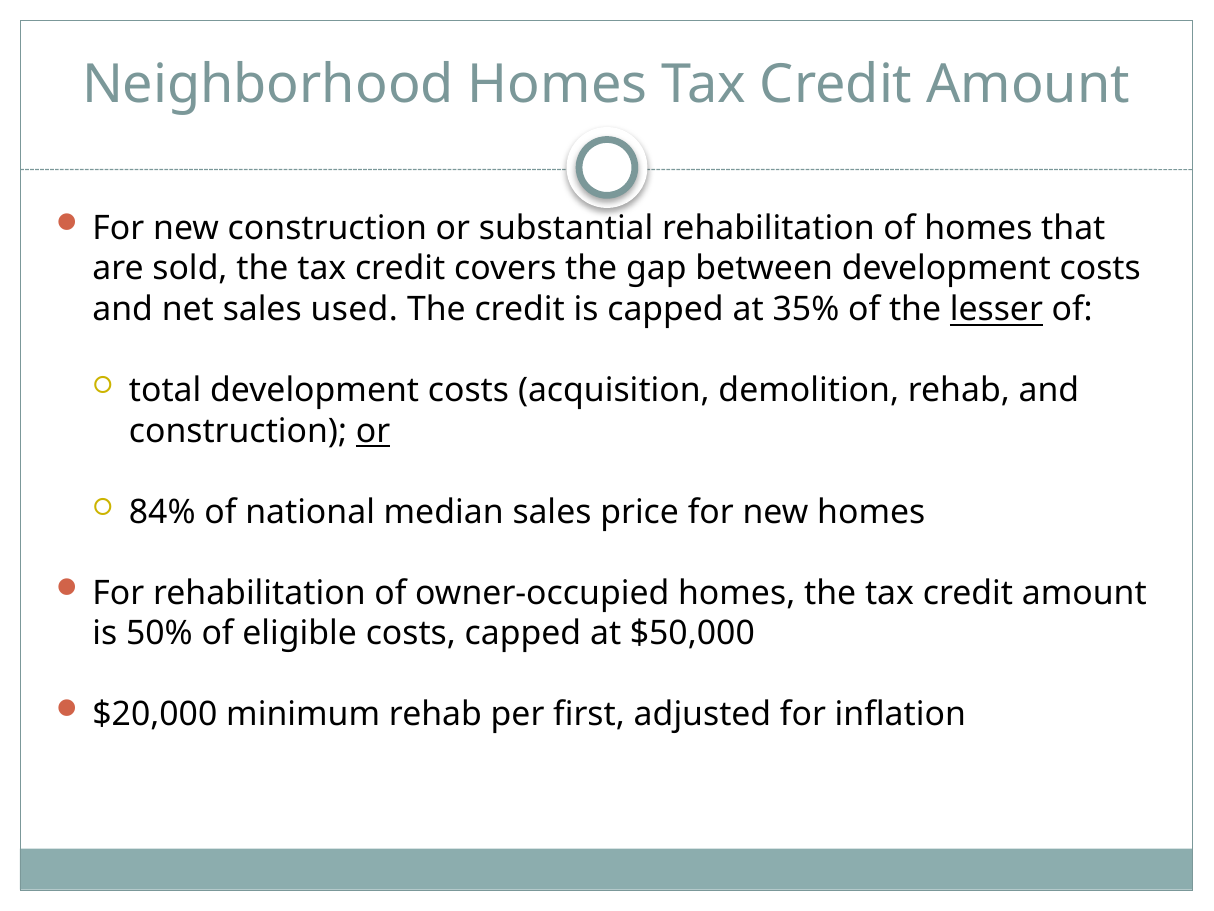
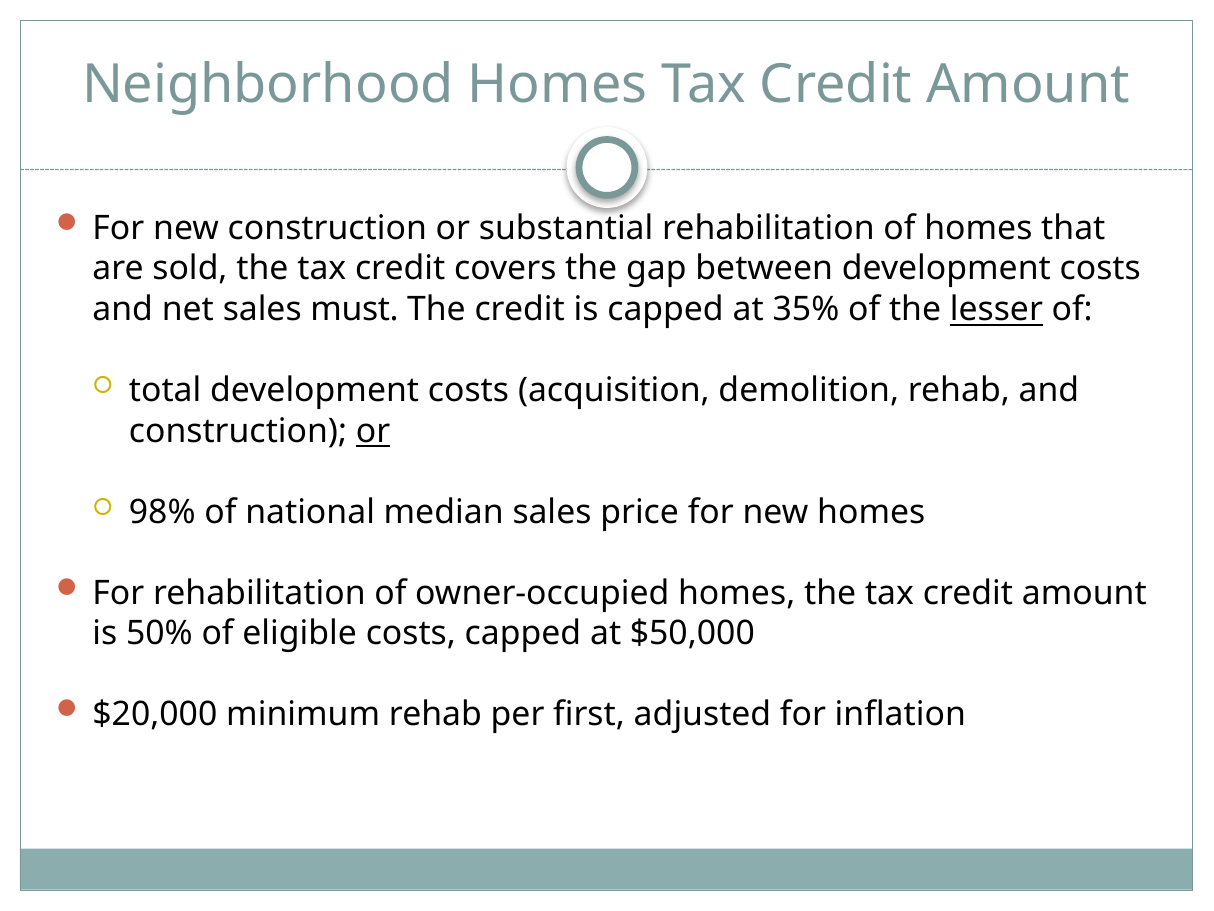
used: used -> must
84%: 84% -> 98%
